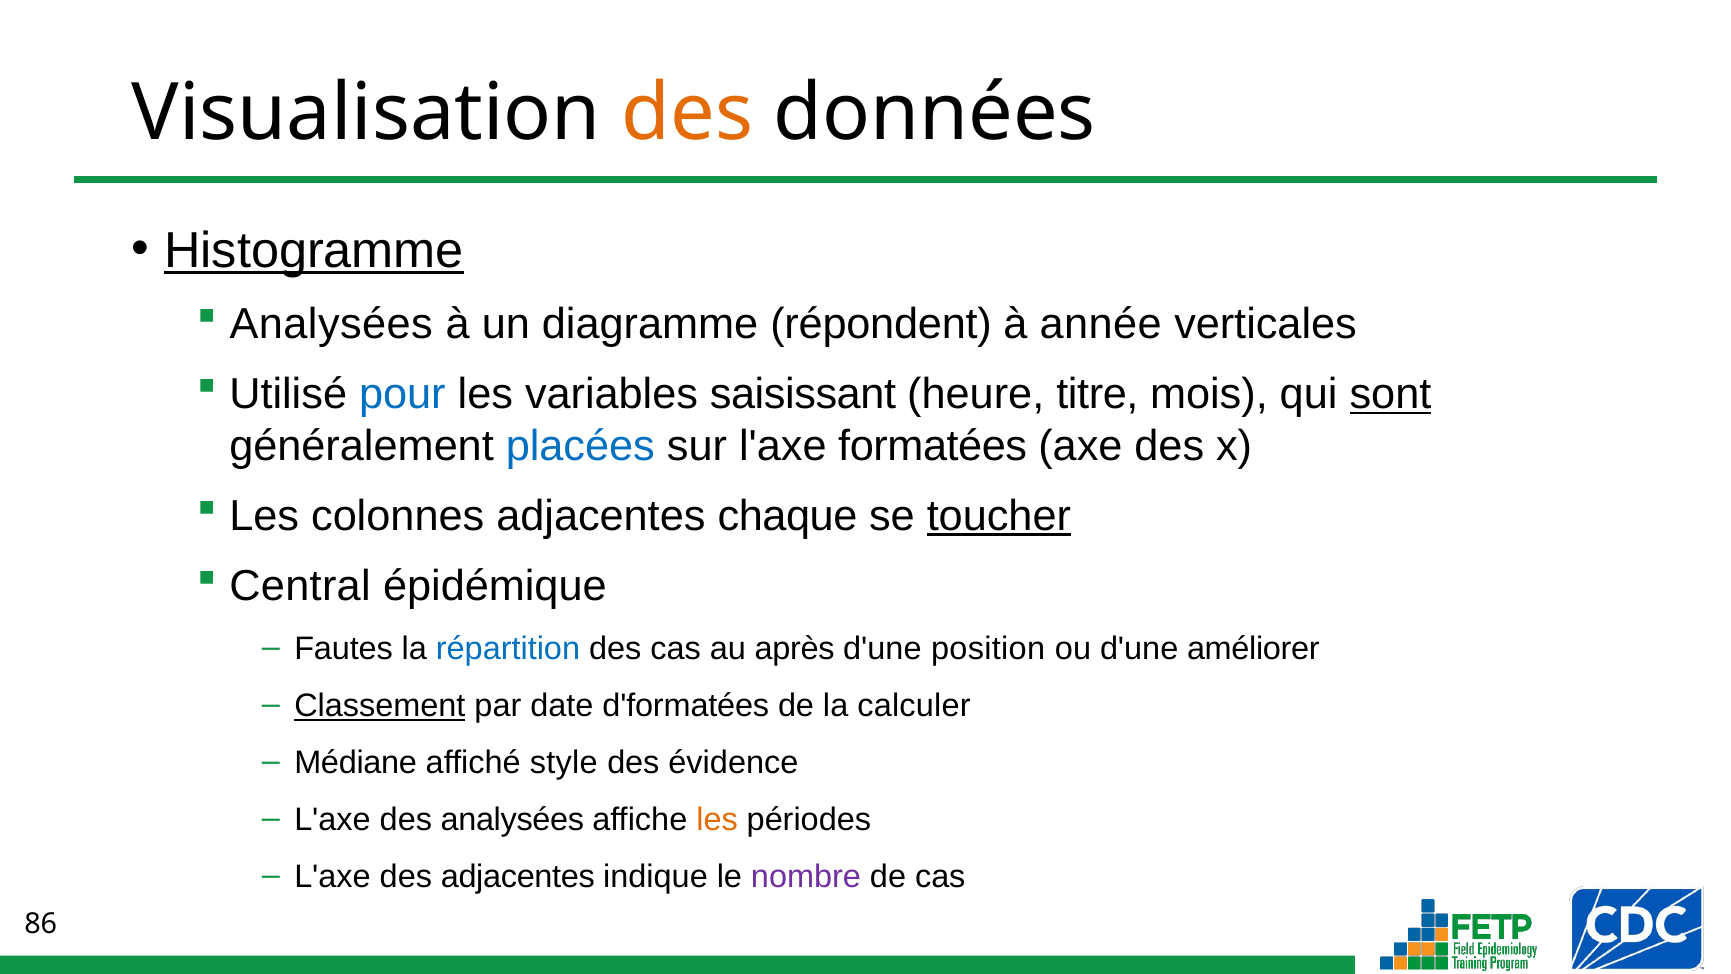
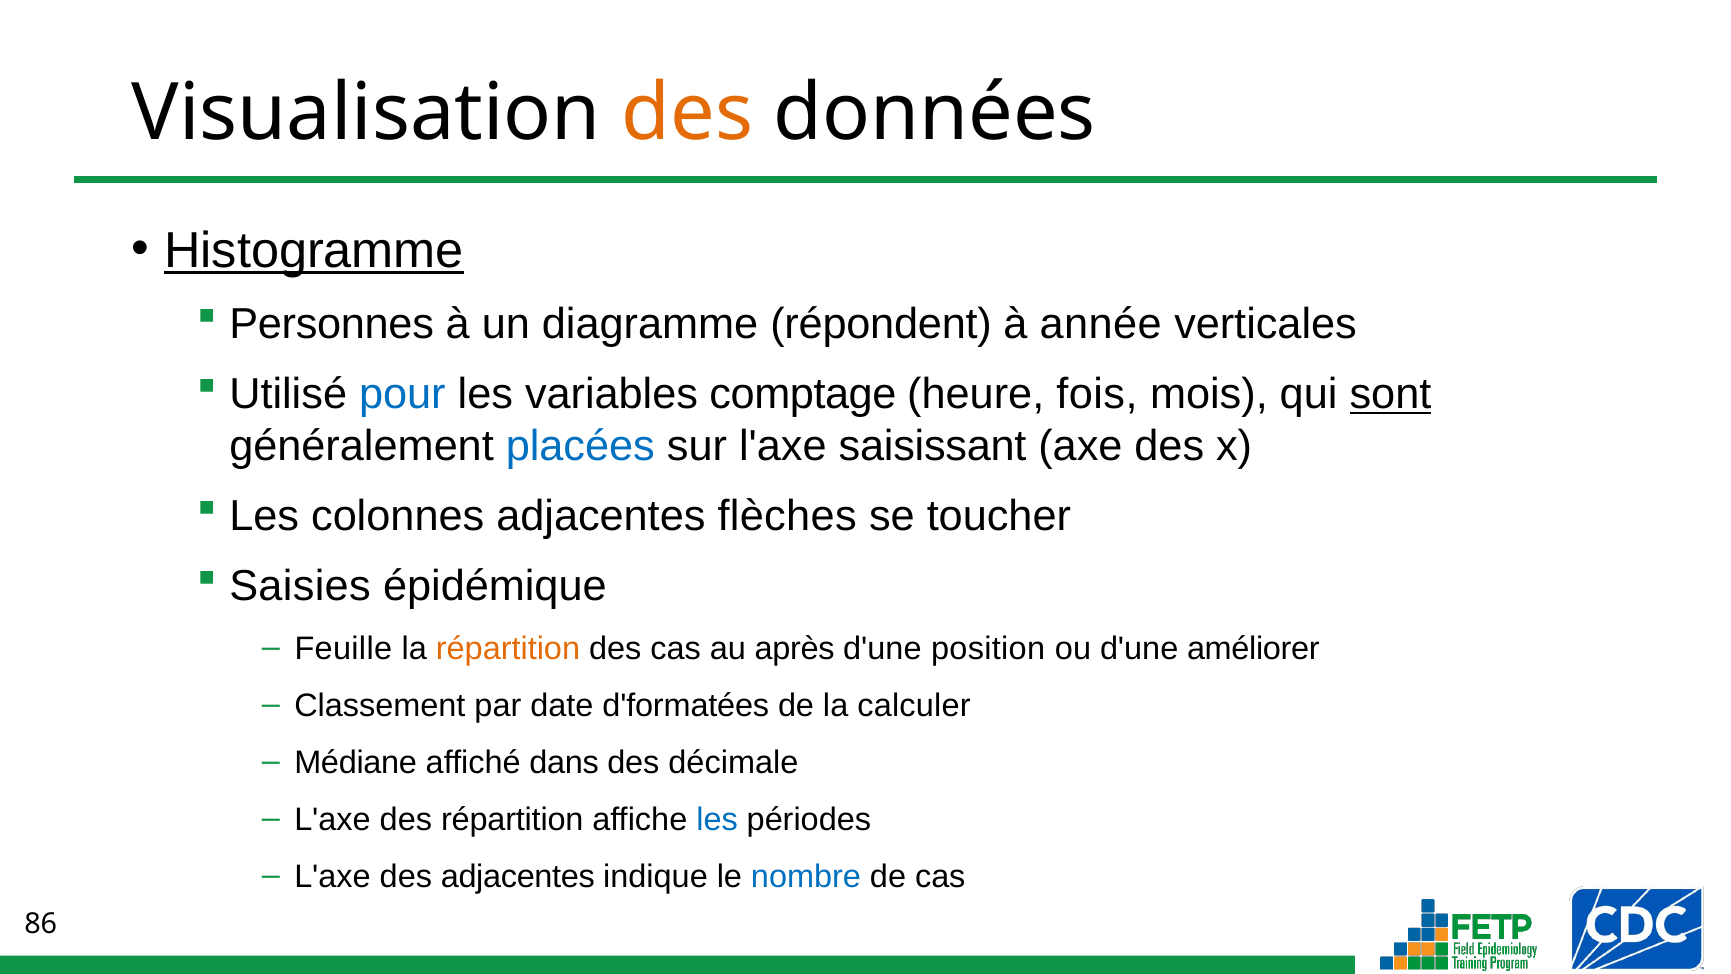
Analysées at (331, 324): Analysées -> Personnes
saisissant: saisissant -> comptage
titre: titre -> fois
formatées: formatées -> saisissant
chaque: chaque -> flèches
toucher underline: present -> none
Central: Central -> Saisies
Fautes: Fautes -> Feuille
répartition at (508, 649) colour: blue -> orange
Classement underline: present -> none
style: style -> dans
évidence: évidence -> décimale
des analysées: analysées -> répartition
les at (717, 820) colour: orange -> blue
nombre colour: purple -> blue
